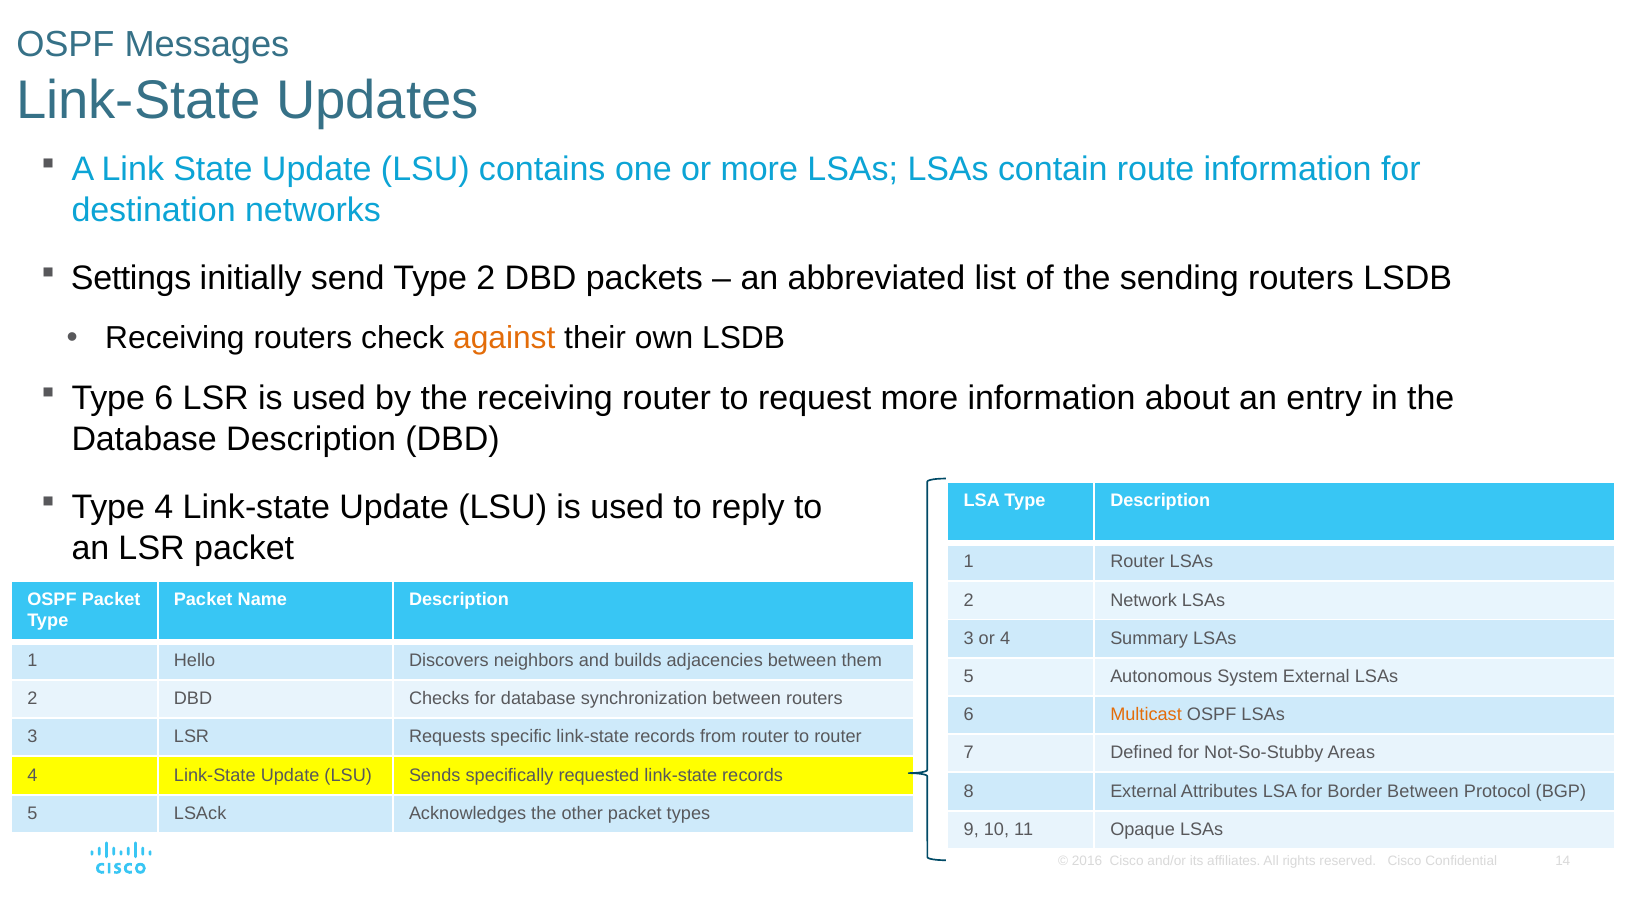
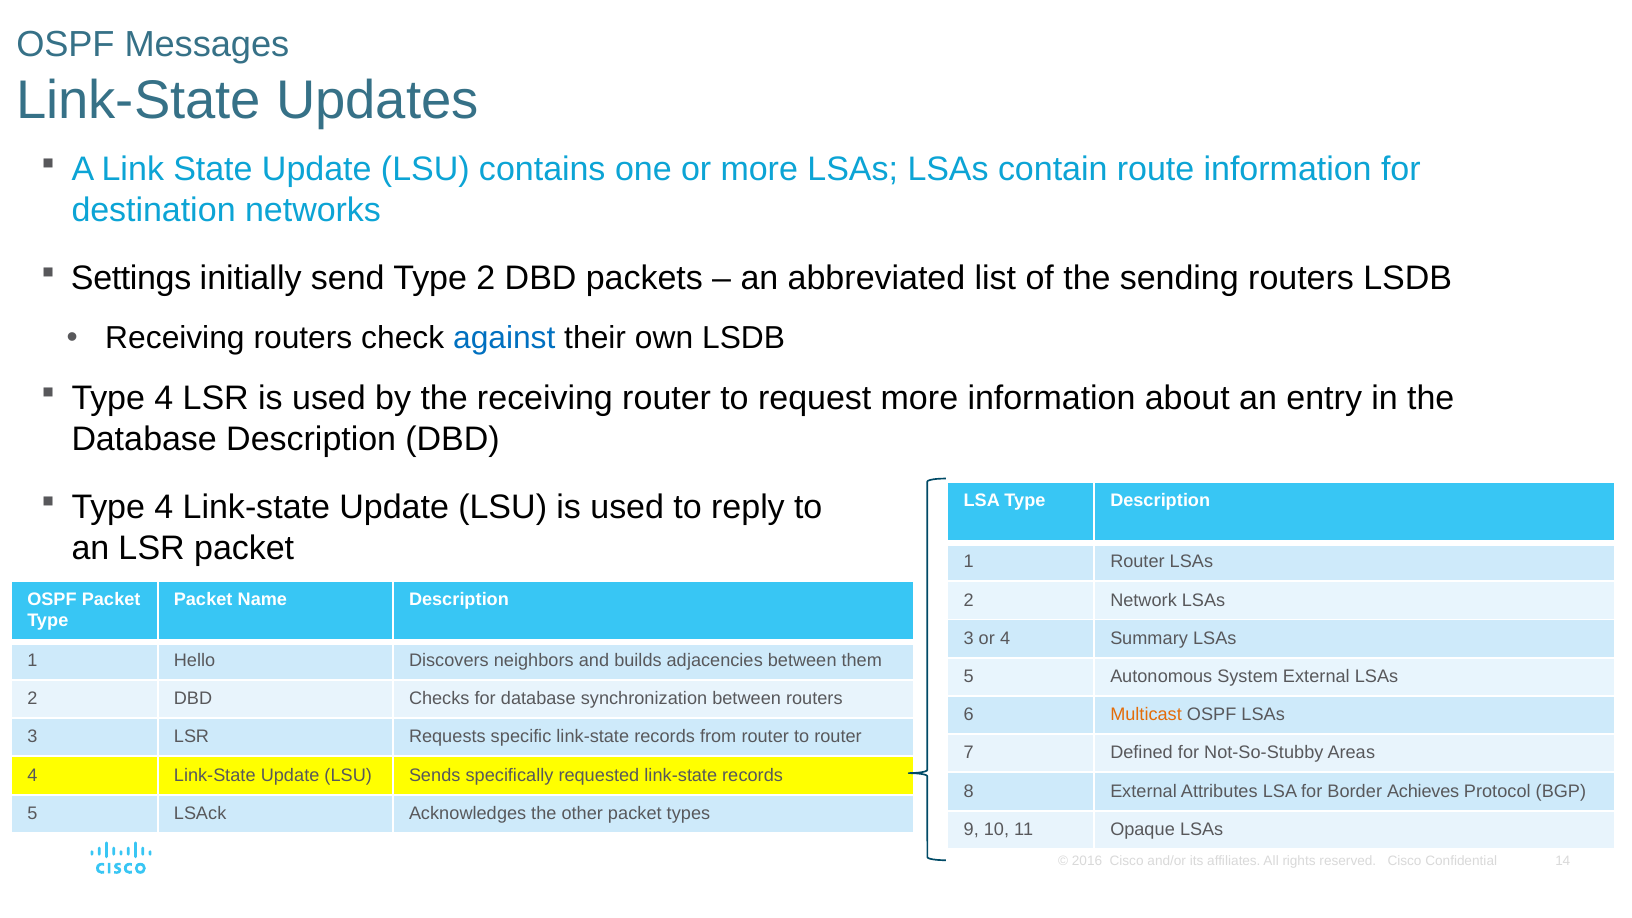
against colour: orange -> blue
6 at (164, 398): 6 -> 4
Border Between: Between -> Achieves
